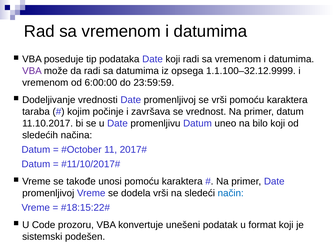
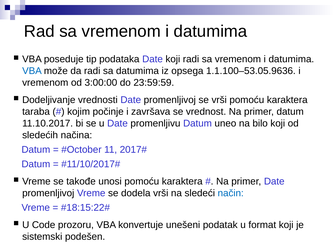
VBA at (32, 71) colour: purple -> blue
1.1.100–32.12.9999: 1.1.100–32.12.9999 -> 1.1.100–53.05.9636
6:00:00: 6:00:00 -> 3:00:00
